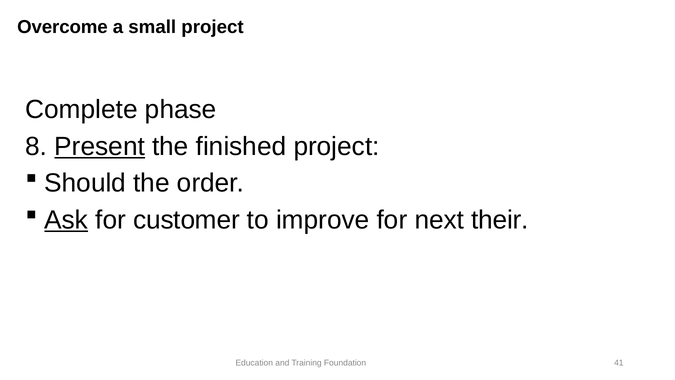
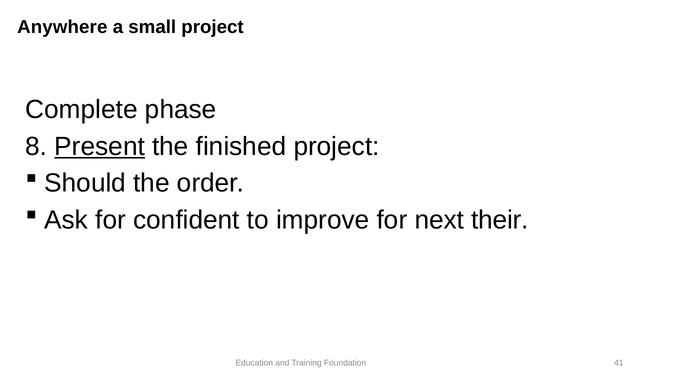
Overcome: Overcome -> Anywhere
Ask underline: present -> none
customer: customer -> confident
